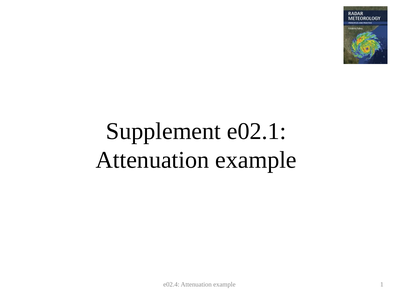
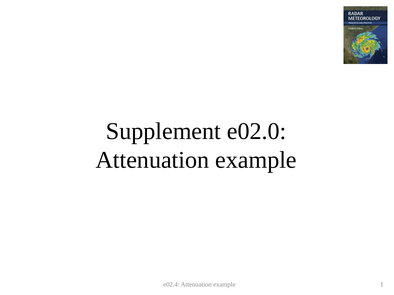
e02.1: e02.1 -> e02.0
